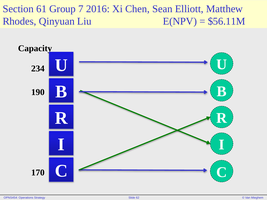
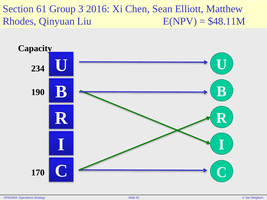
7: 7 -> 3
$56.11M: $56.11M -> $48.11M
